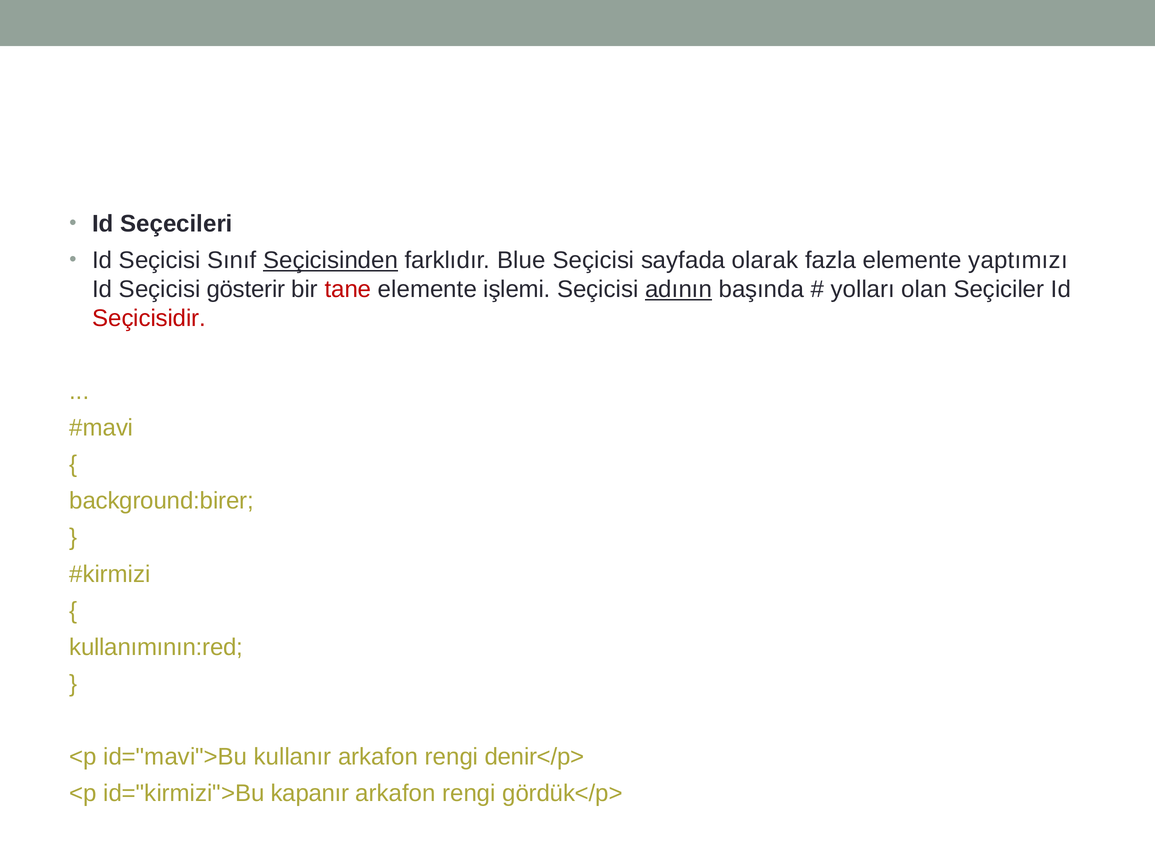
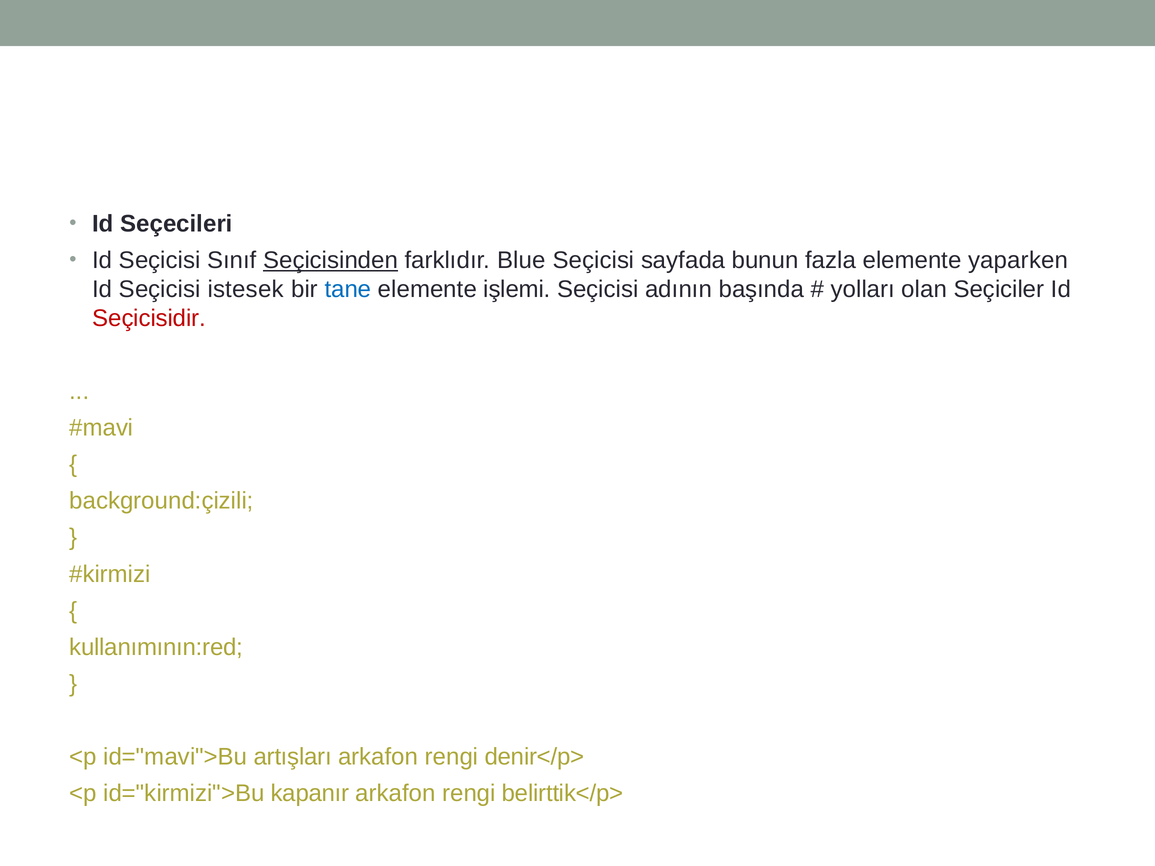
olarak: olarak -> bunun
yaptımızı: yaptımızı -> yaparken
gösterir: gösterir -> istesek
tane colour: red -> blue
adının underline: present -> none
background:birer: background:birer -> background:çizili
kullanır: kullanır -> artışları
gördük</p>: gördük</p> -> belirttik</p>
